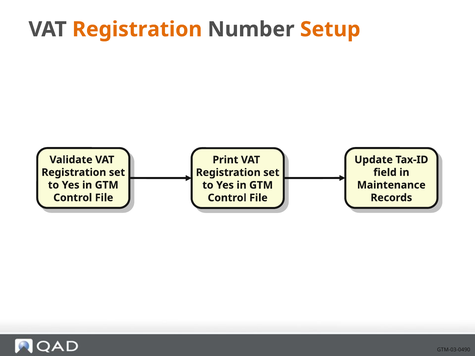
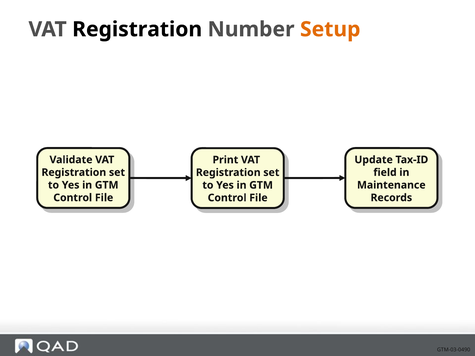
Registration at (137, 29) colour: orange -> black
